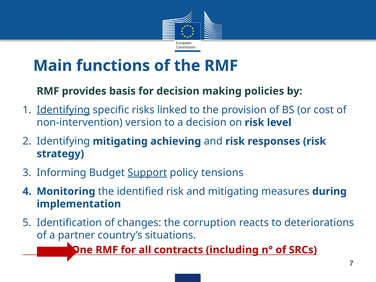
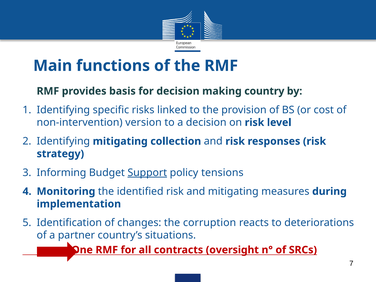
policies: policies -> country
Identifying at (63, 110) underline: present -> none
achieving: achieving -> collection
including: including -> oversight
